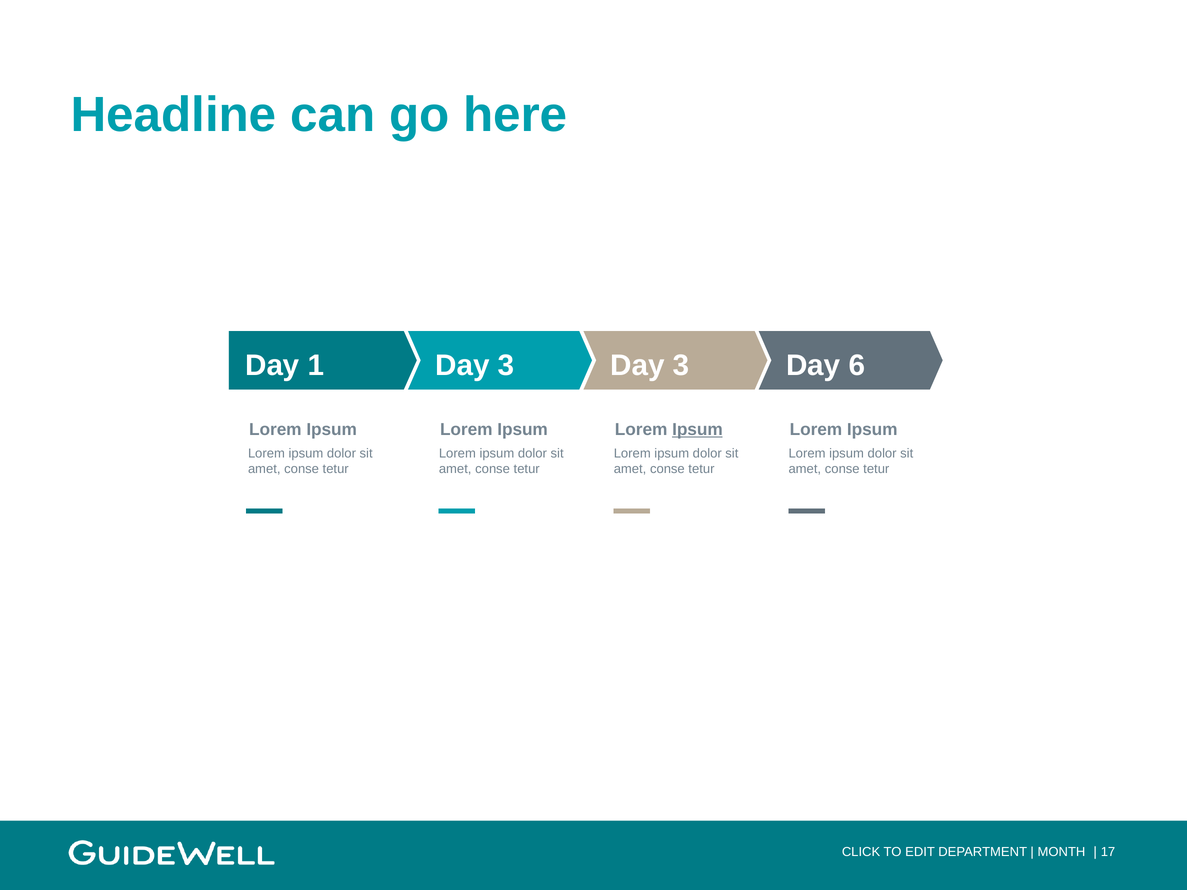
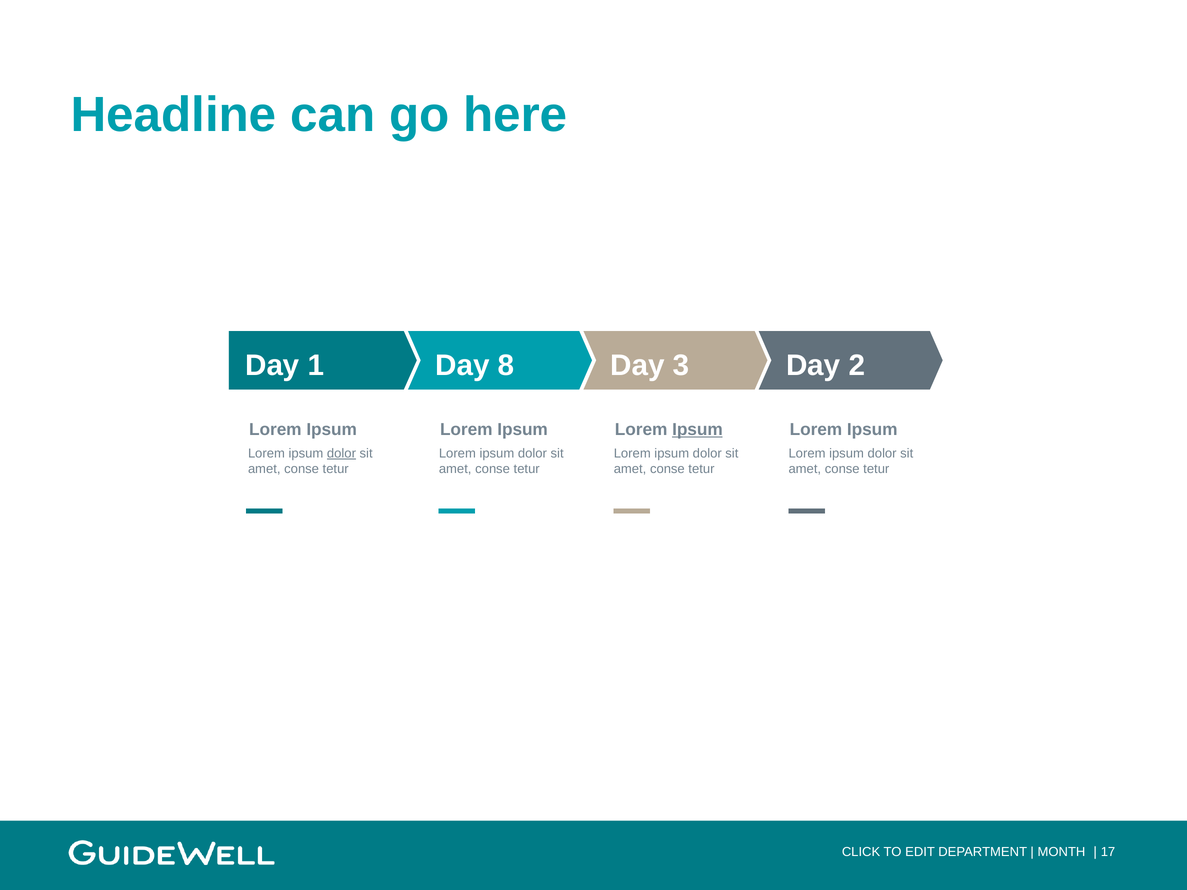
3 at (506, 365): 3 -> 8
6: 6 -> 2
dolor at (341, 453) underline: none -> present
